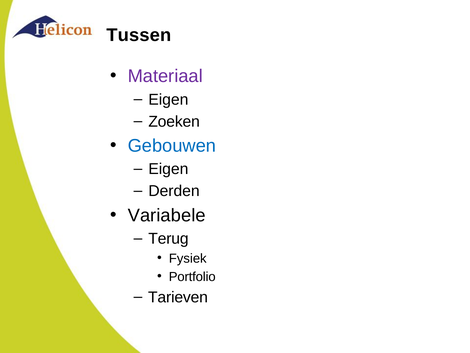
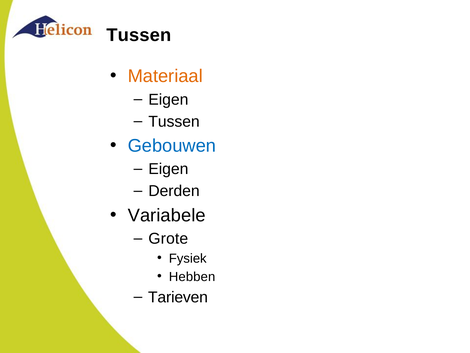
Materiaal colour: purple -> orange
Zoeken at (174, 121): Zoeken -> Tussen
Terug: Terug -> Grote
Portfolio: Portfolio -> Hebben
